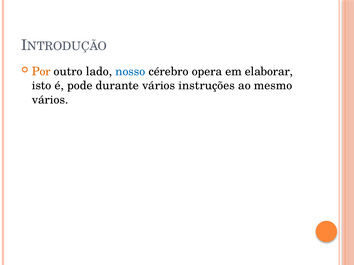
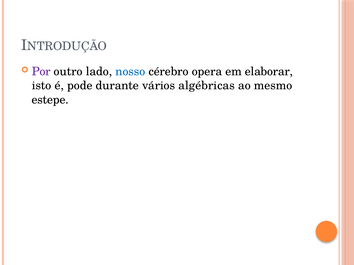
Por colour: orange -> purple
instruções: instruções -> algébricas
vários at (50, 100): vários -> estepe
